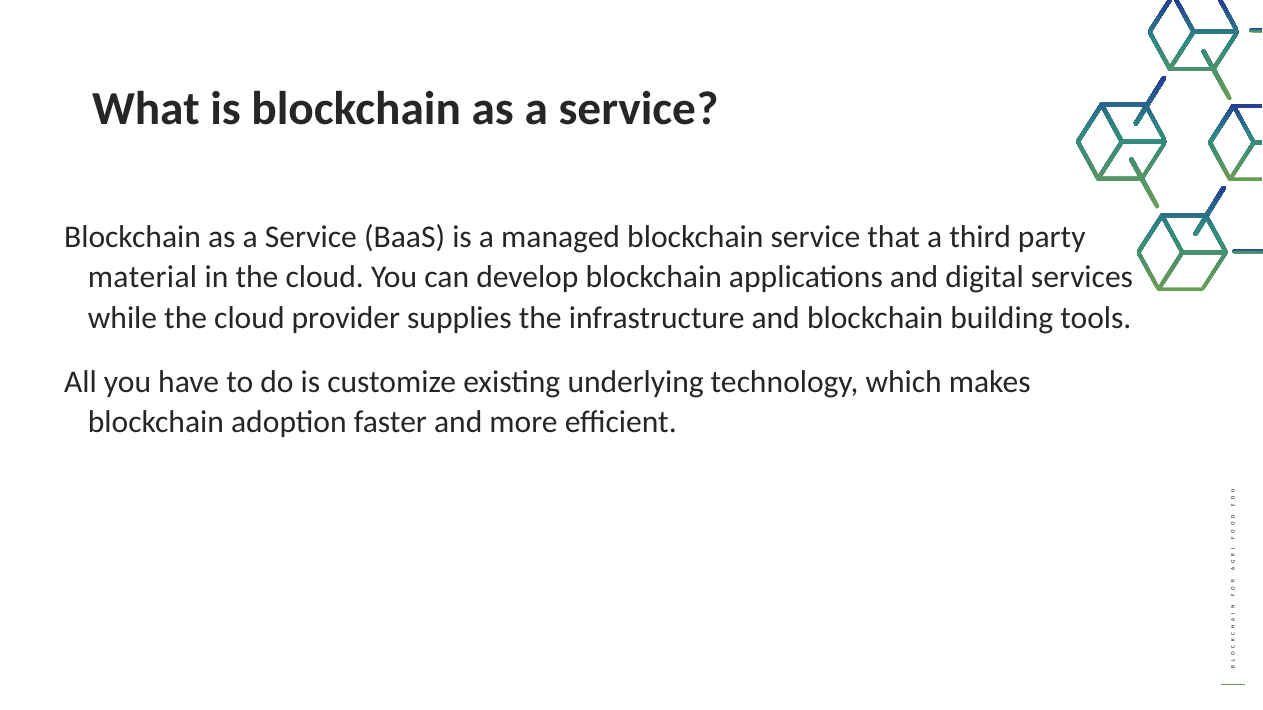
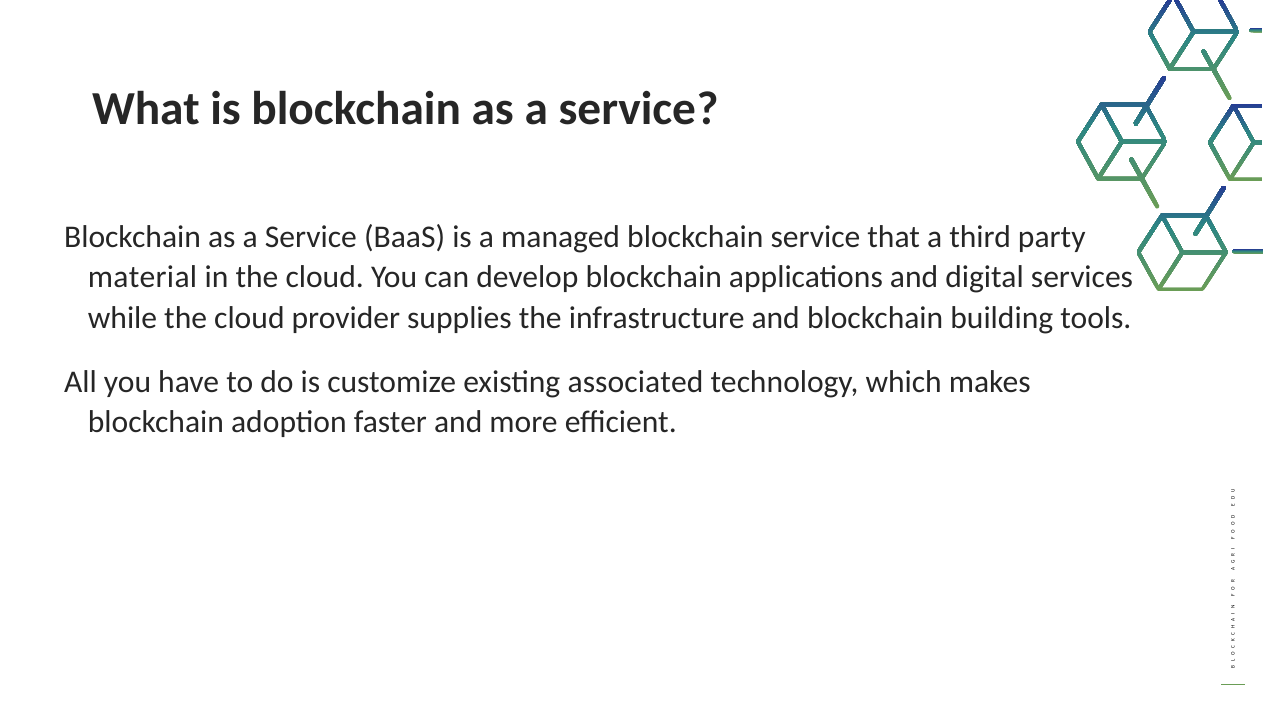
underlying: underlying -> associated
